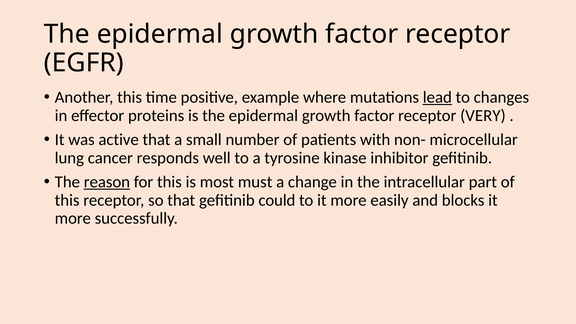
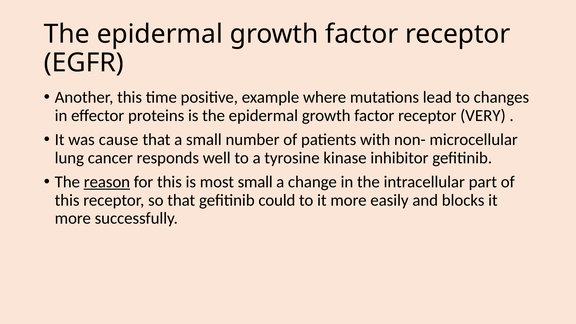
lead underline: present -> none
active: active -> cause
most must: must -> small
